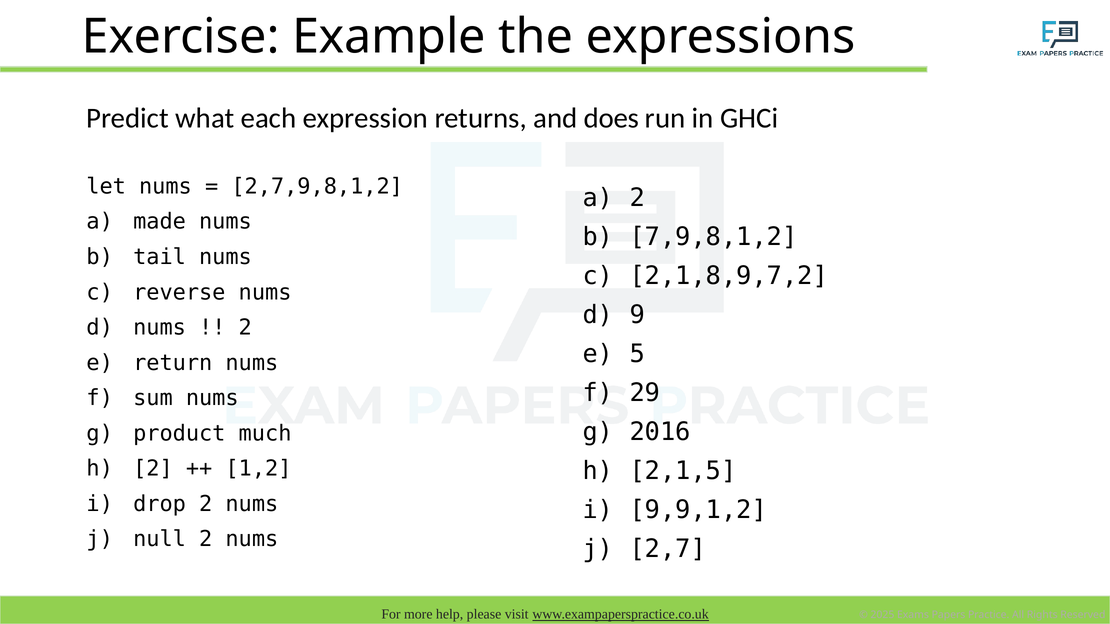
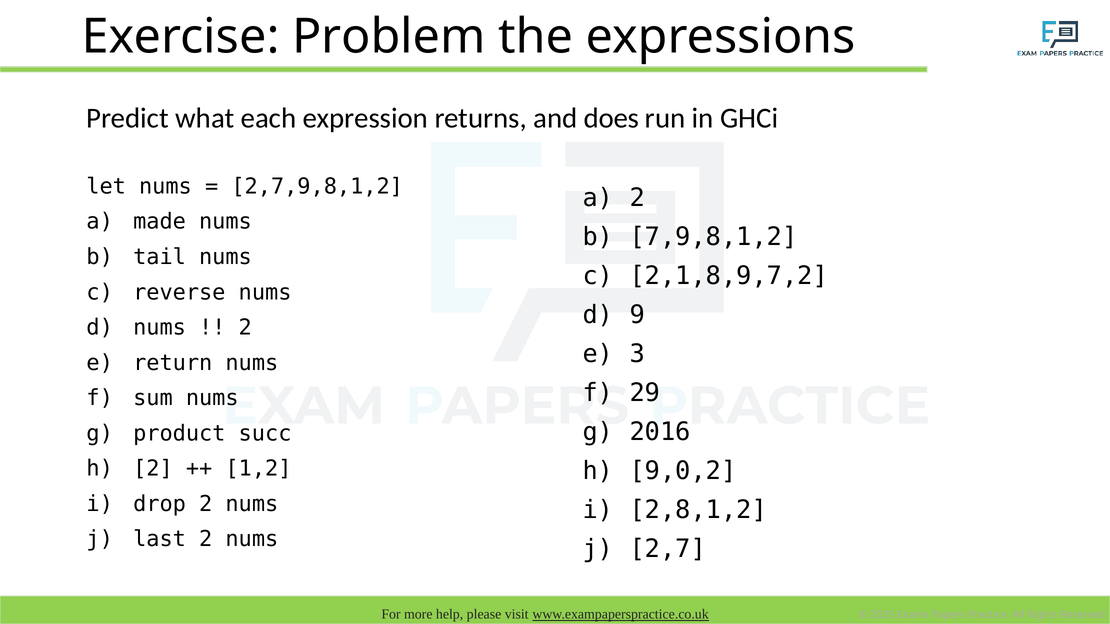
Example: Example -> Problem
5: 5 -> 3
much: much -> succ
2,1,5: 2,1,5 -> 9,0,2
9,9,1,2: 9,9,1,2 -> 2,8,1,2
null: null -> last
